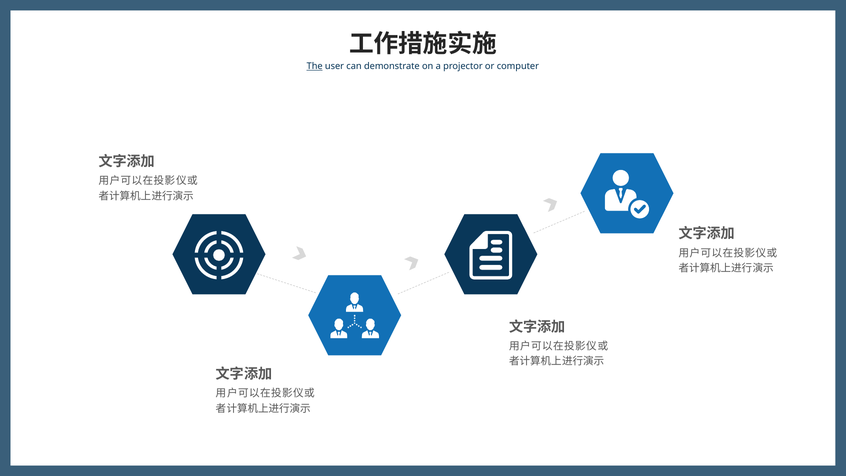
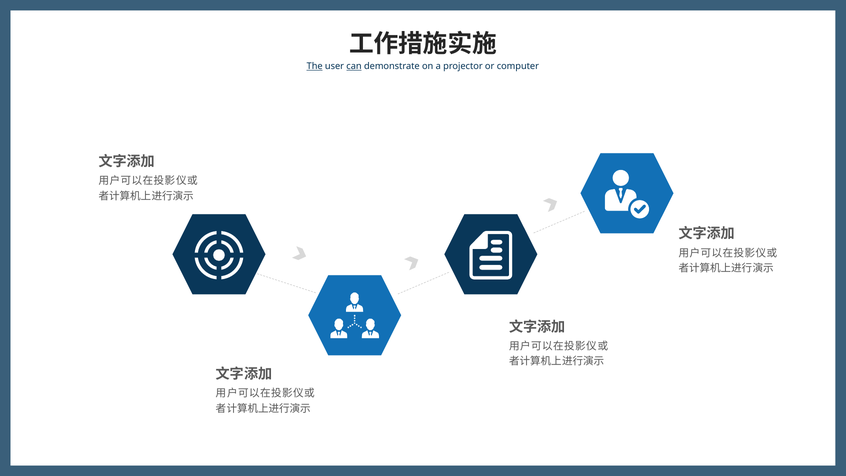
can underline: none -> present
